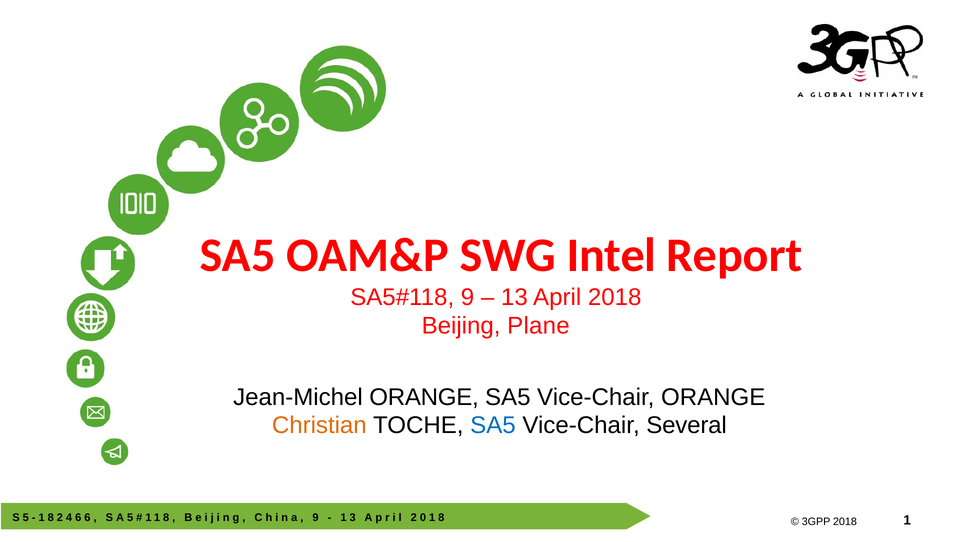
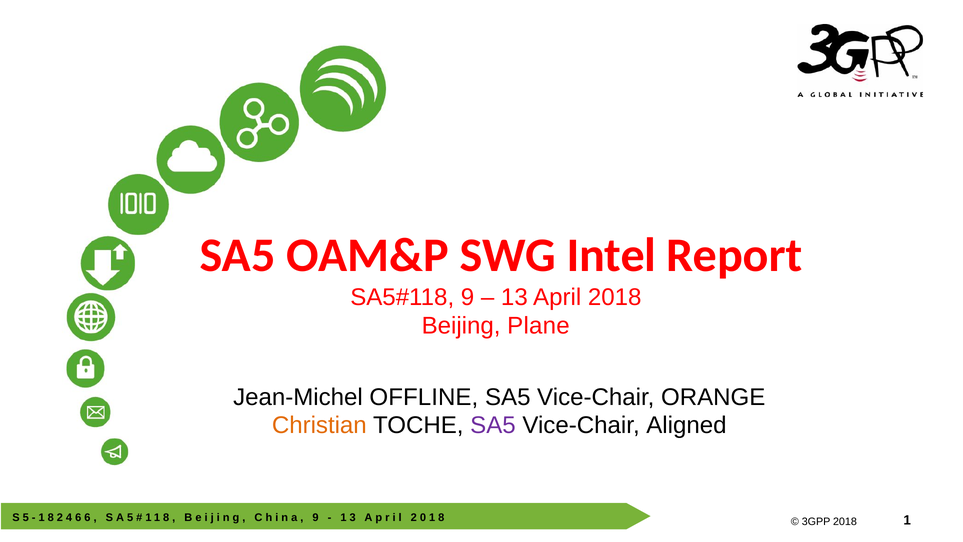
Jean-Michel ORANGE: ORANGE -> OFFLINE
SA5 at (493, 425) colour: blue -> purple
Several: Several -> Aligned
